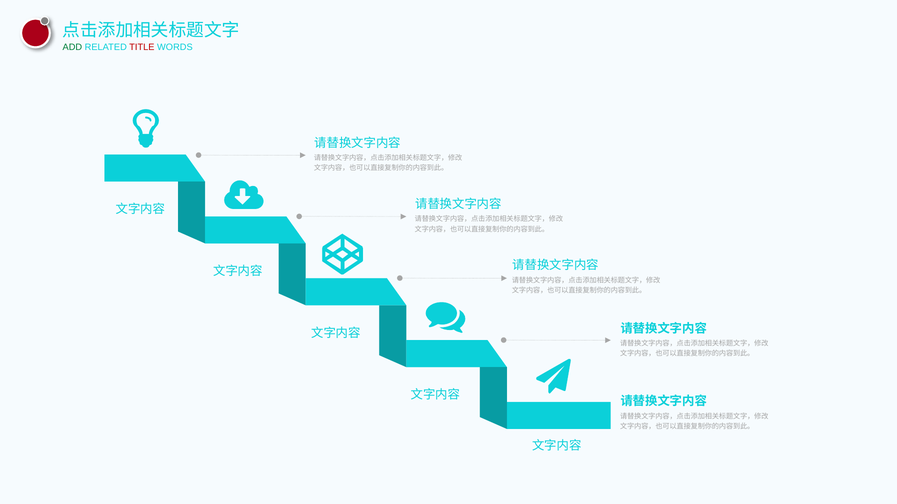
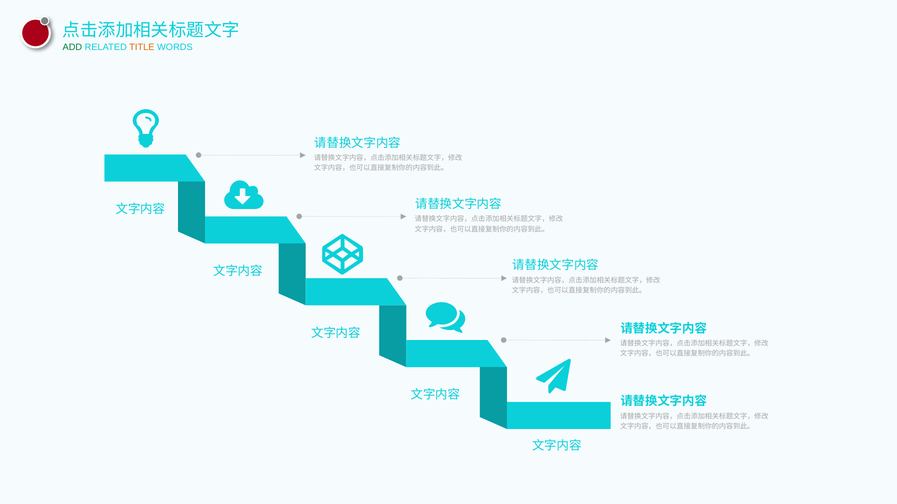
TITLE colour: red -> orange
